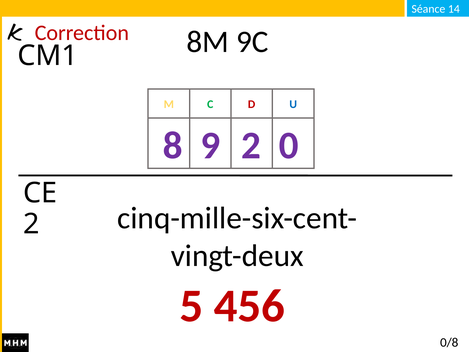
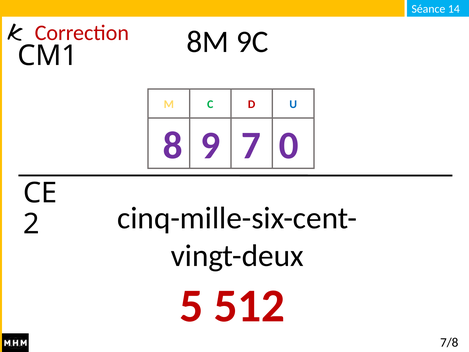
9 2: 2 -> 7
456: 456 -> 512
0/8: 0/8 -> 7/8
